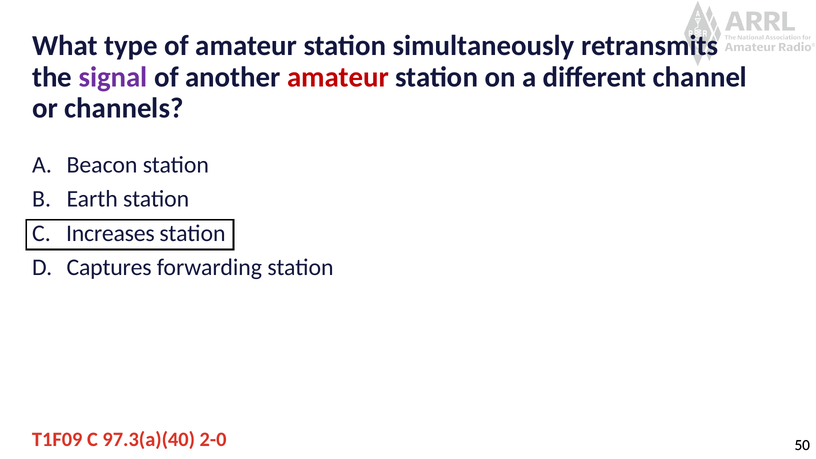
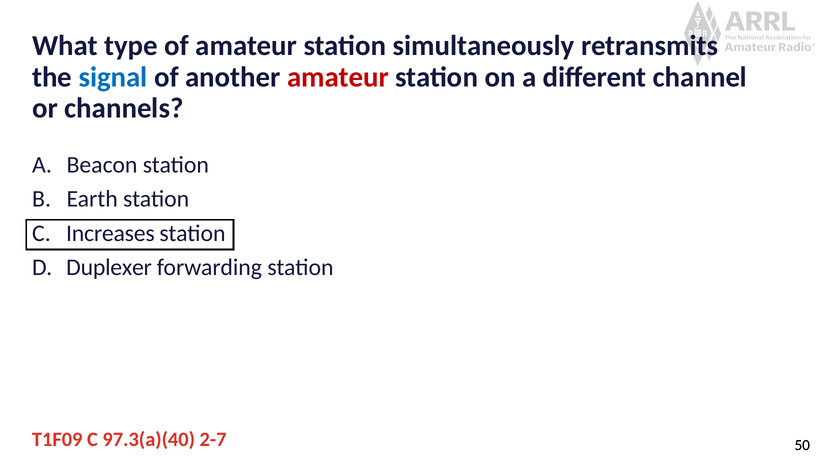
signal colour: purple -> blue
Captures: Captures -> Duplexer
2-0: 2-0 -> 2-7
